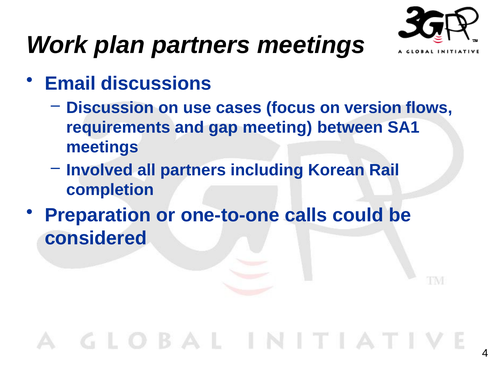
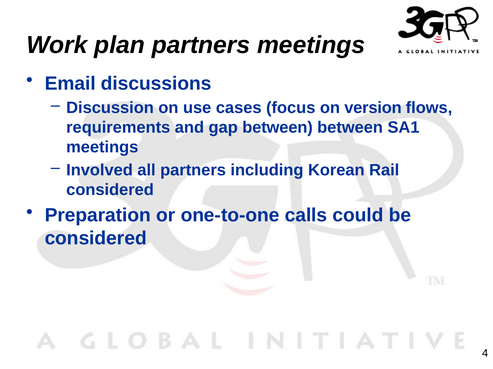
gap meeting: meeting -> between
completion at (110, 190): completion -> considered
